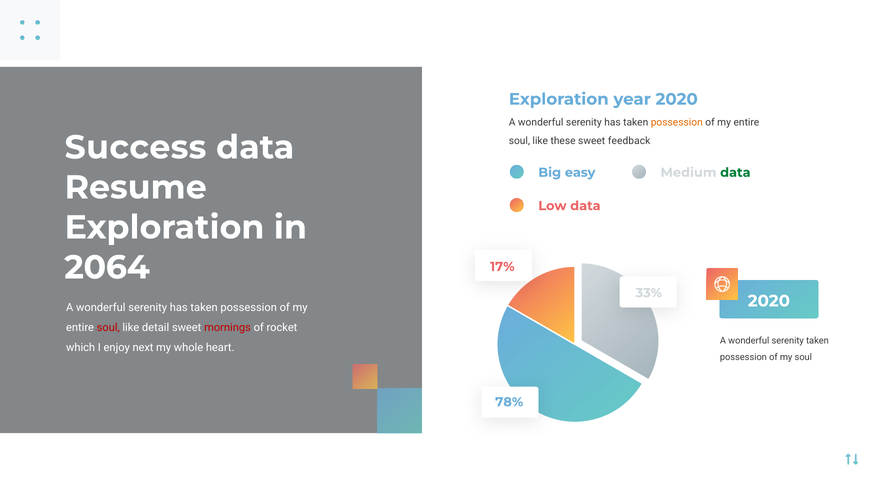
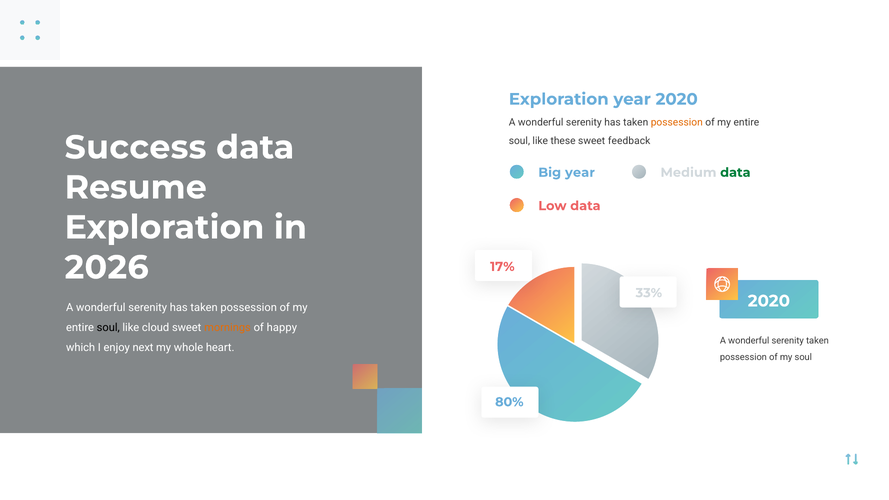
Big easy: easy -> year
2064: 2064 -> 2026
soul at (108, 328) colour: red -> black
detail: detail -> cloud
mornings colour: red -> orange
rocket: rocket -> happy
78%: 78% -> 80%
